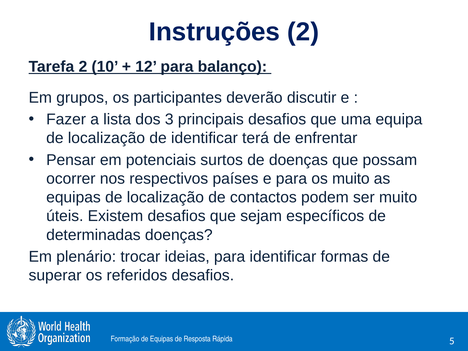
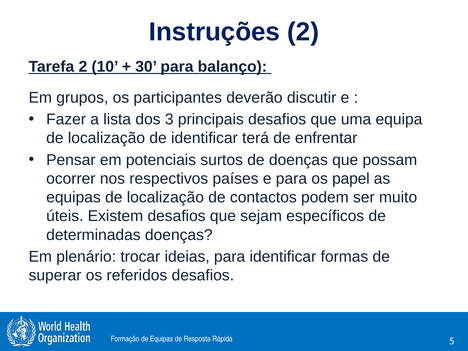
12: 12 -> 30
os muito: muito -> papel
